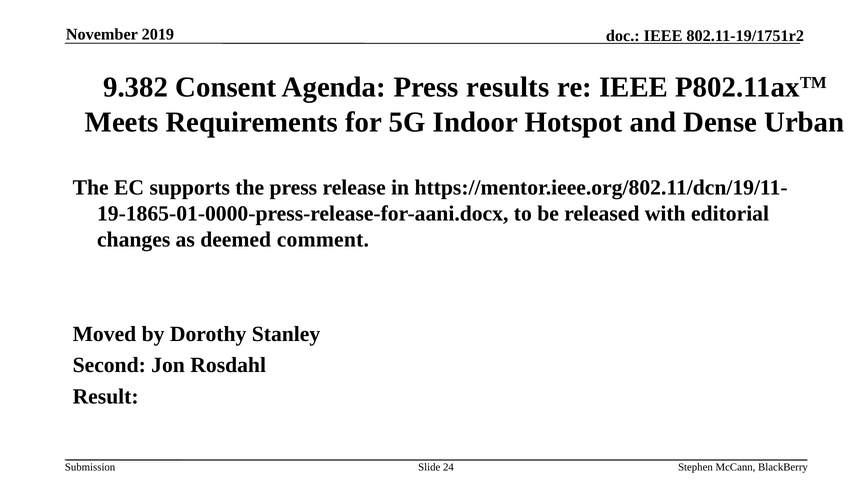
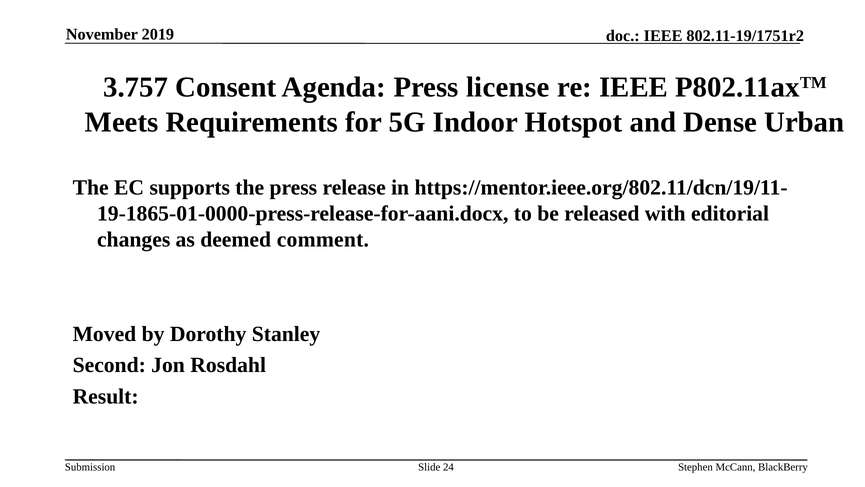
9.382: 9.382 -> 3.757
results: results -> license
